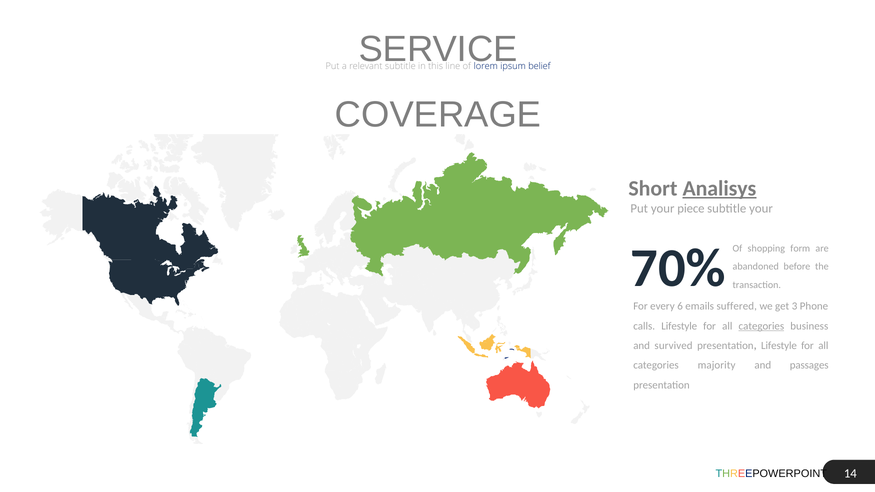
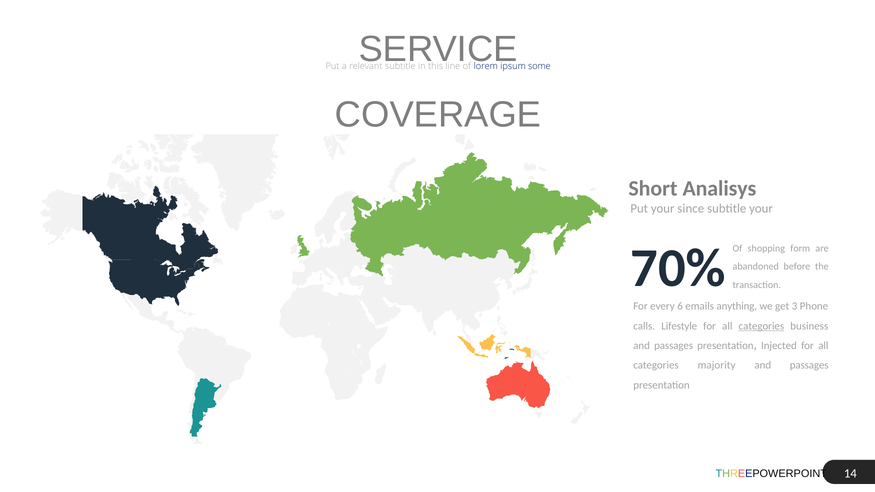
belief: belief -> some
Analisys underline: present -> none
piece: piece -> since
suffered: suffered -> anything
survived at (674, 346): survived -> passages
presentation Lifestyle: Lifestyle -> Injected
